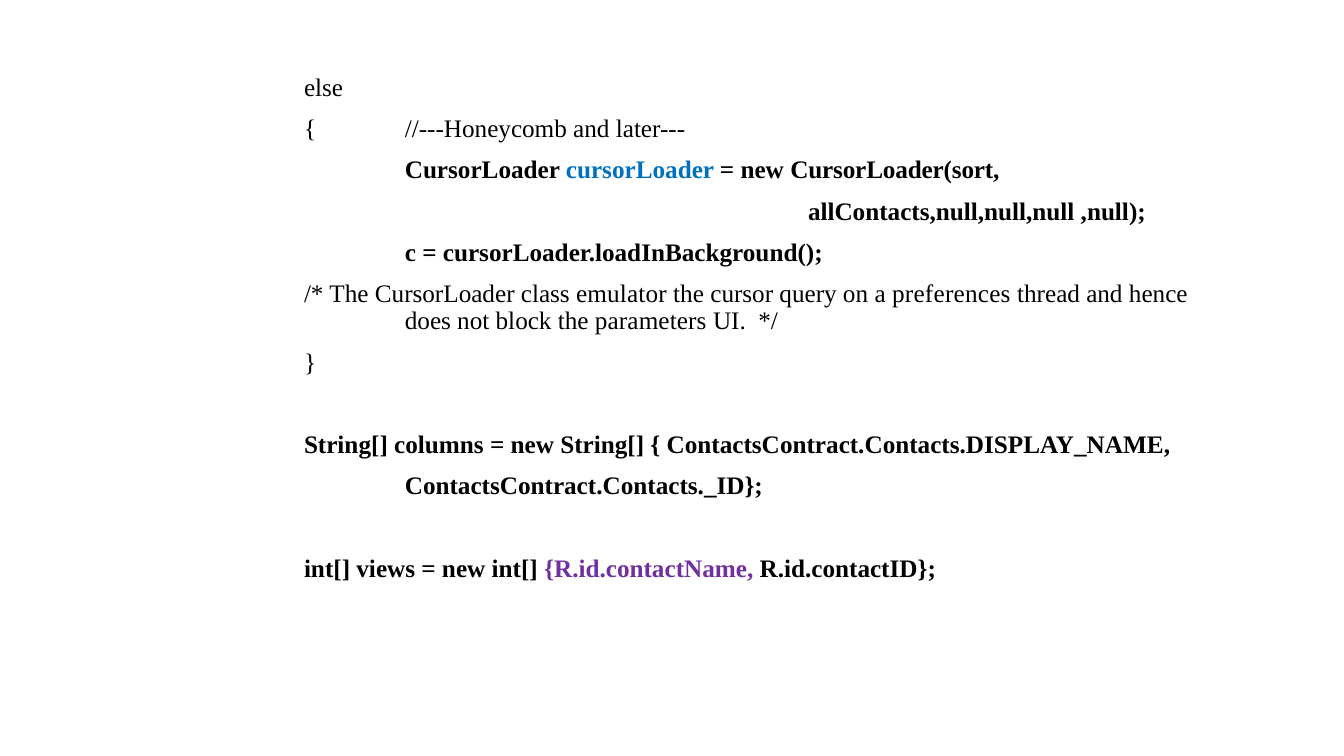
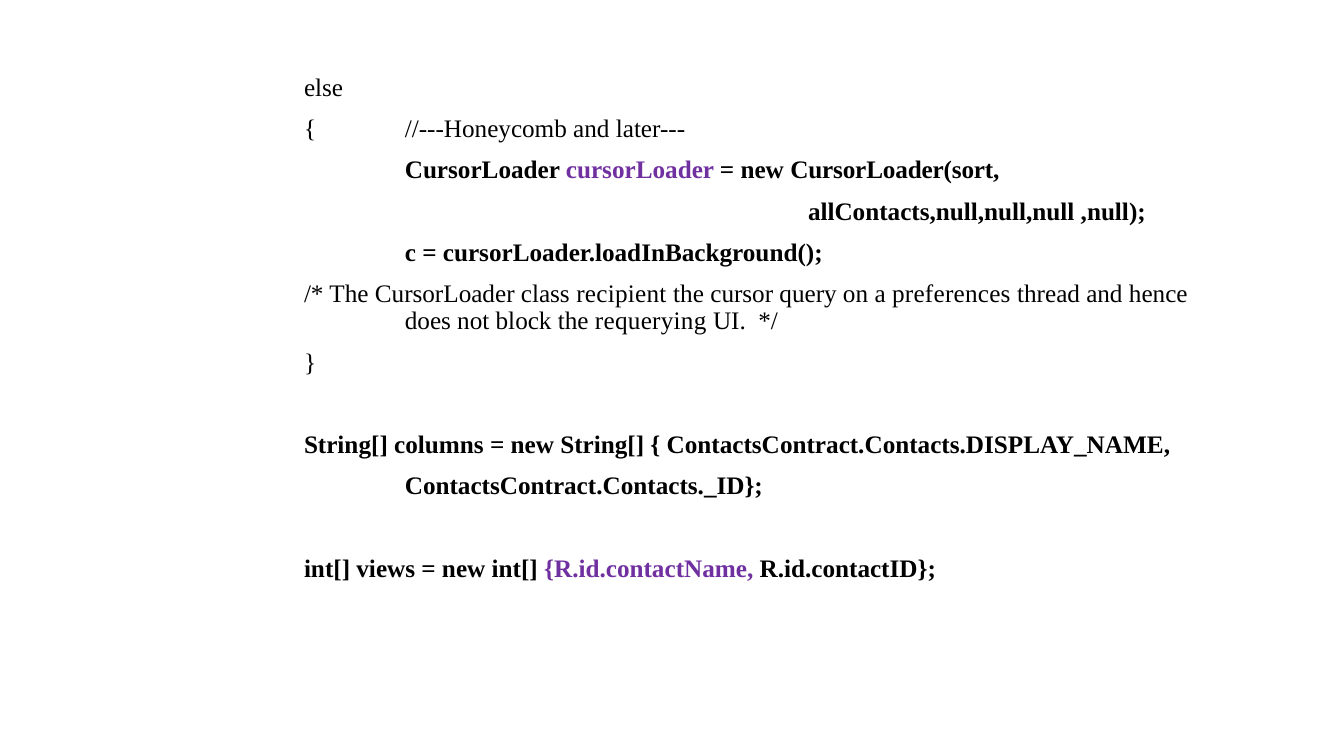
cursorLoader at (640, 171) colour: blue -> purple
emulator: emulator -> recipient
parameters: parameters -> requerying
